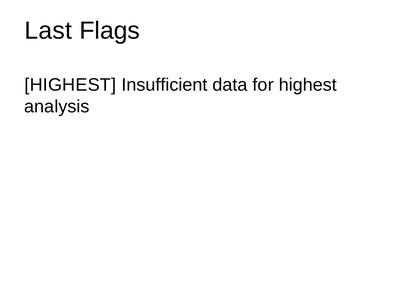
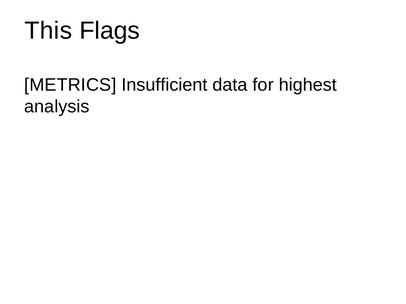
Last: Last -> This
HIGHEST at (70, 85): HIGHEST -> METRICS
